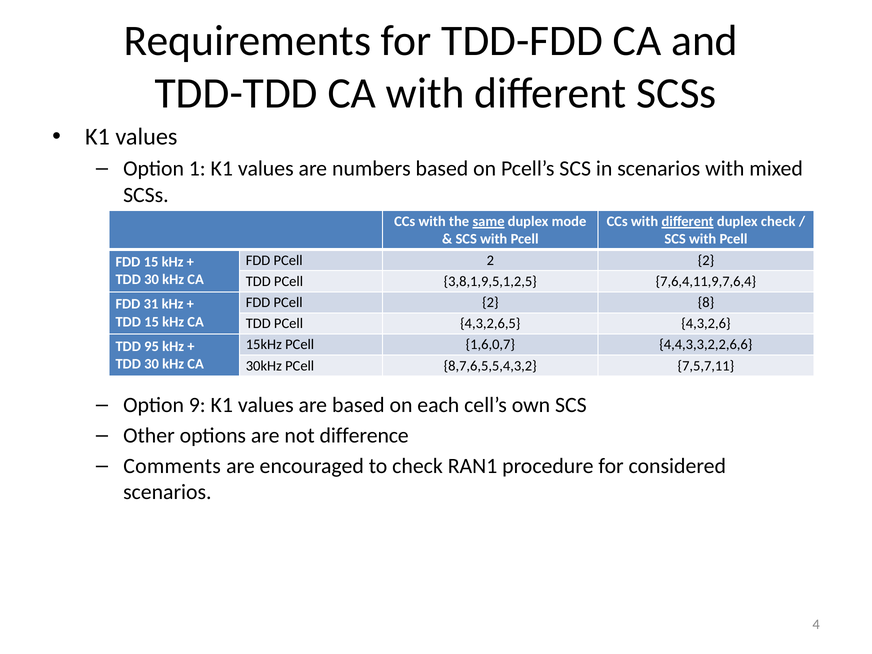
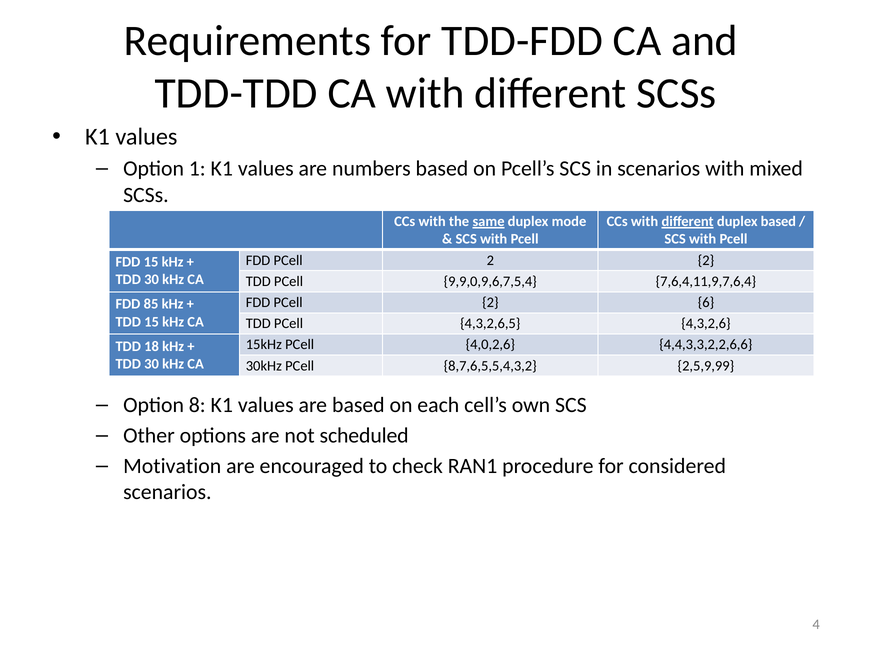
duplex check: check -> based
3,8,1,9,5,1,2,5: 3,8,1,9,5,1,2,5 -> 9,9,0,9,6,7,5,4
8: 8 -> 6
31: 31 -> 85
1,6,0,7: 1,6,0,7 -> 4,0,2,6
95: 95 -> 18
7,5,7,11: 7,5,7,11 -> 2,5,9,99
9: 9 -> 8
difference: difference -> scheduled
Comments: Comments -> Motivation
